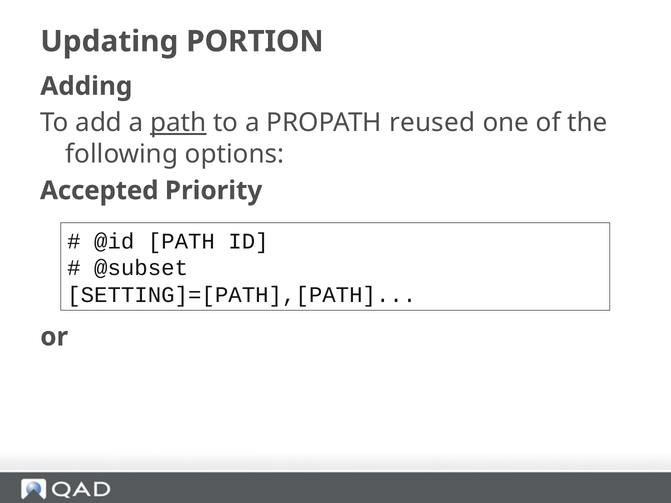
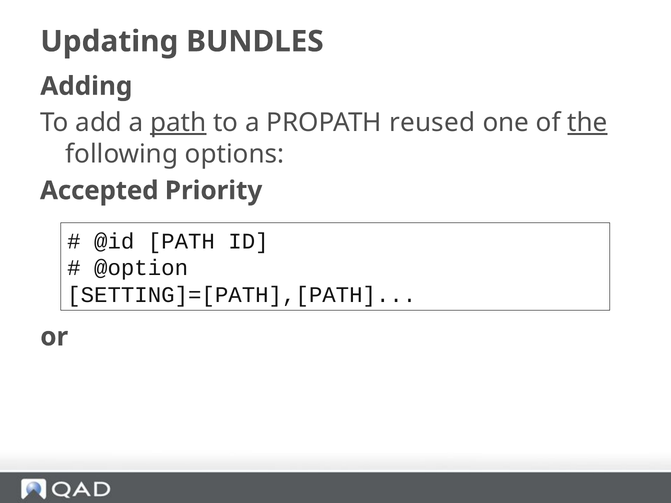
PORTION: PORTION -> BUNDLES
the underline: none -> present
@subset: @subset -> @option
